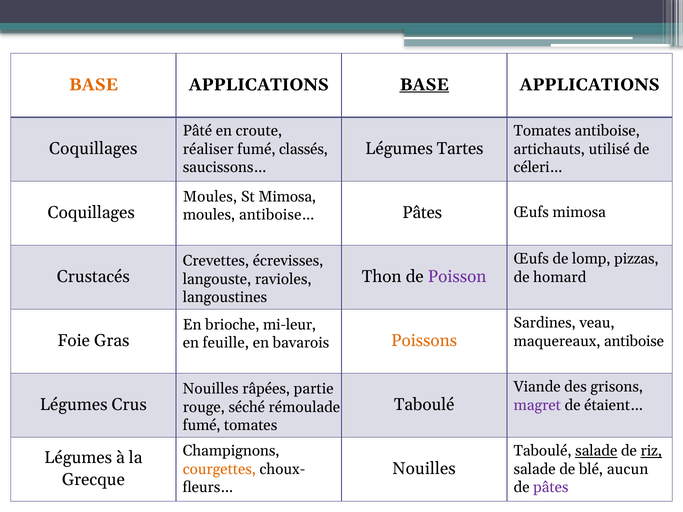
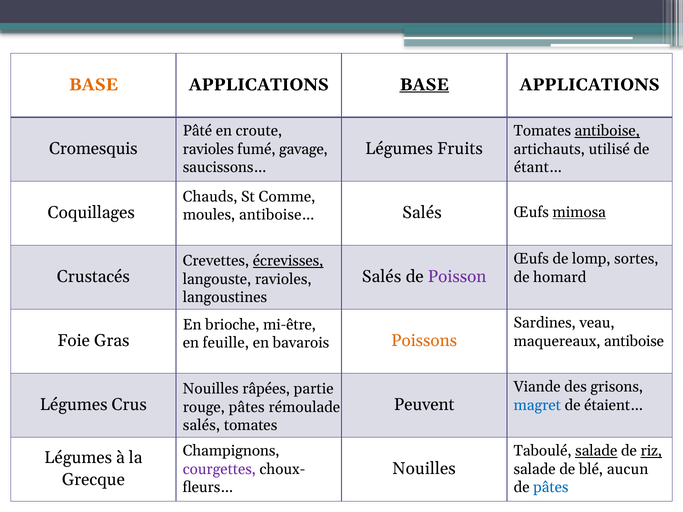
antiboise at (607, 131) underline: none -> present
Coquillages at (93, 149): Coquillages -> Cromesquis
Tartes: Tartes -> Fruits
réaliser at (208, 149): réaliser -> ravioles
classés: classés -> gavage
céleri…: céleri… -> étant…
Moules at (210, 197): Moules -> Chauds
St Mimosa: Mimosa -> Comme
Coquillages Pâtes: Pâtes -> Salés
mimosa at (579, 212) underline: none -> present
pizzas: pizzas -> sortes
écrevisses underline: none -> present
Crustacés Thon: Thon -> Salés
mi-leur: mi-leur -> mi-être
Crus Taboulé: Taboulé -> Peuvent
magret colour: purple -> blue
rouge séché: séché -> pâtes
fumé at (202, 425): fumé -> salés
courgettes colour: orange -> purple
pâtes at (551, 487) colour: purple -> blue
